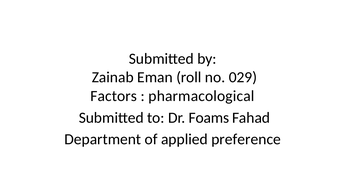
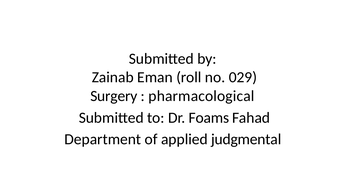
Factors: Factors -> Surgery
preference: preference -> judgmental
